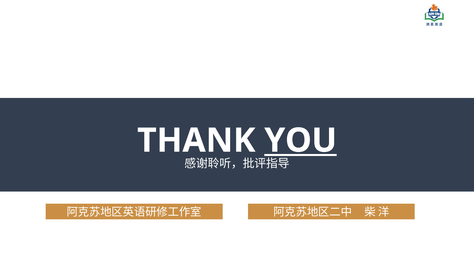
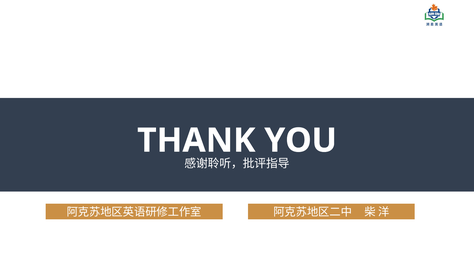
YOU underline: present -> none
